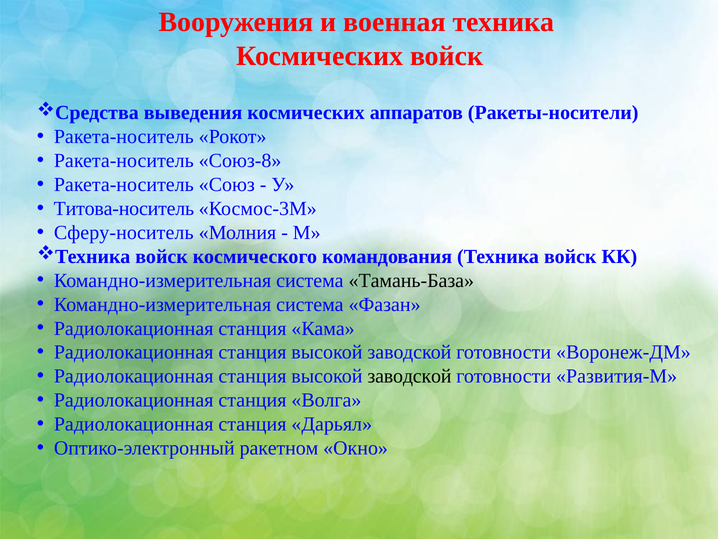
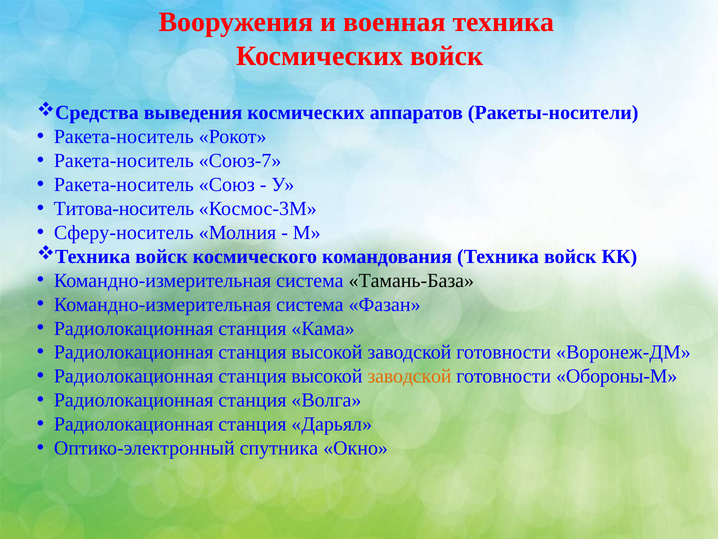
Союз-8: Союз-8 -> Союз-7
заводской at (409, 376) colour: black -> orange
Развития-М: Развития-М -> Обороны-М
ракетном: ракетном -> спутника
